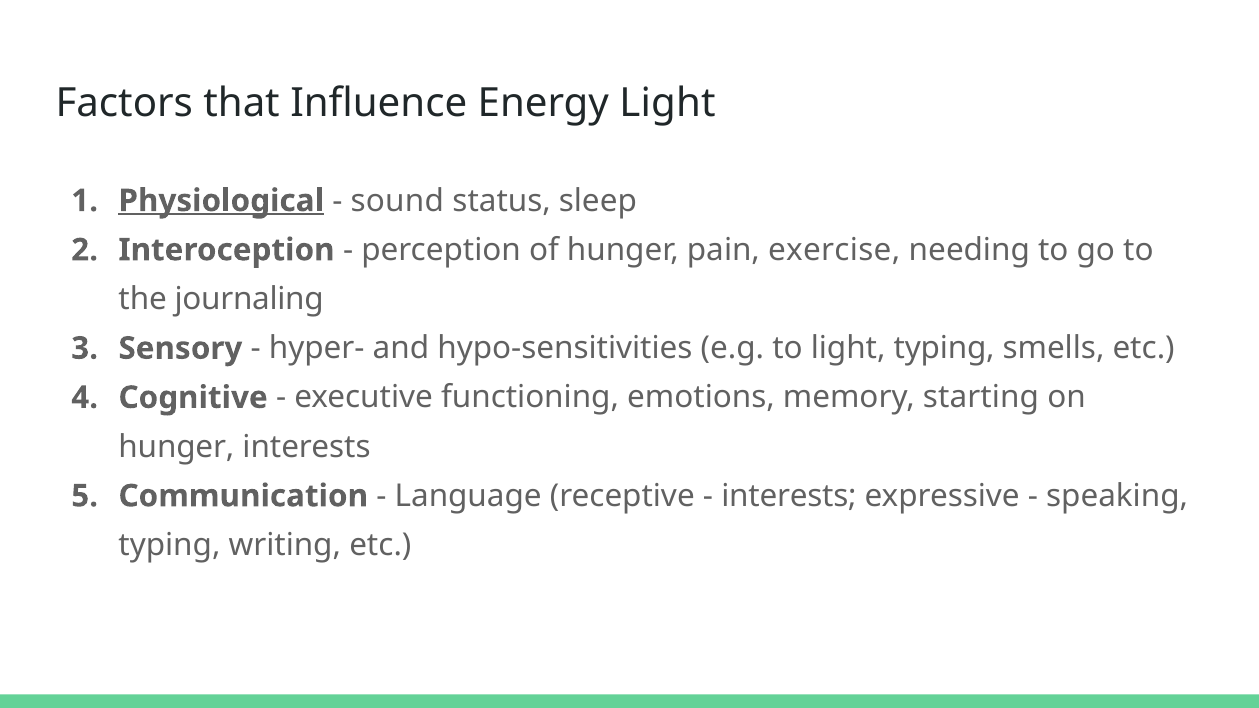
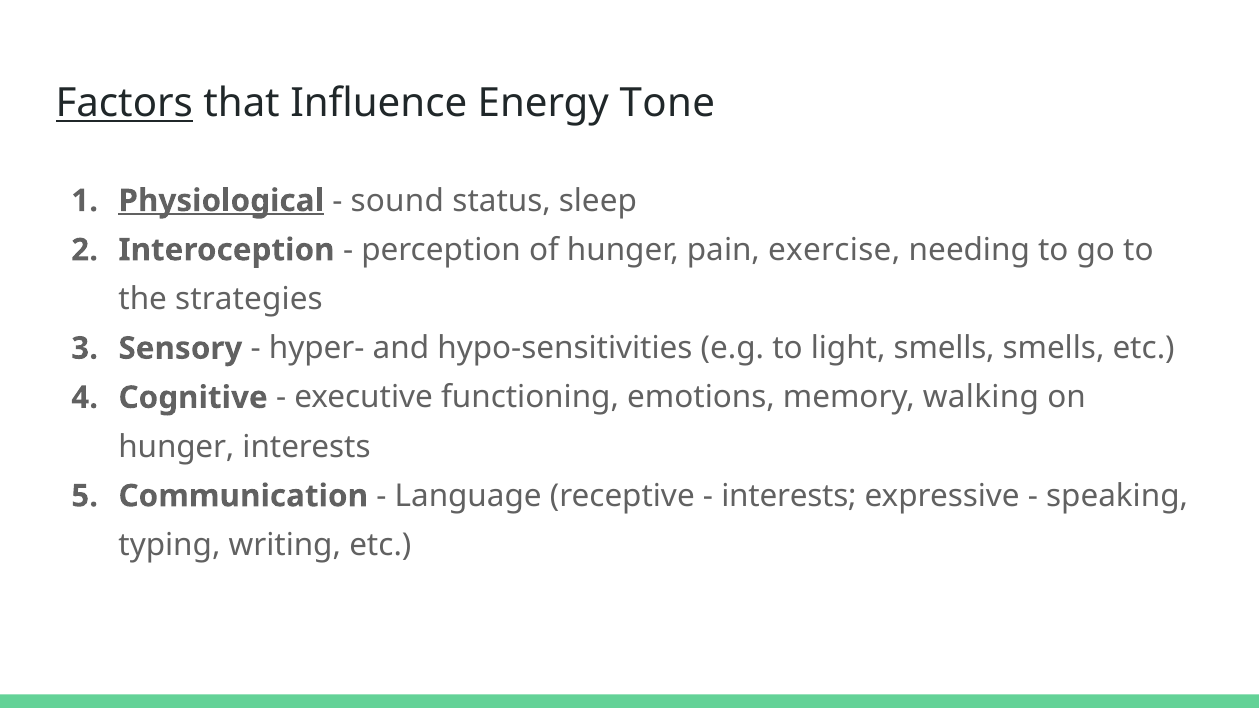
Factors underline: none -> present
Energy Light: Light -> Tone
journaling: journaling -> strategies
light typing: typing -> smells
starting: starting -> walking
